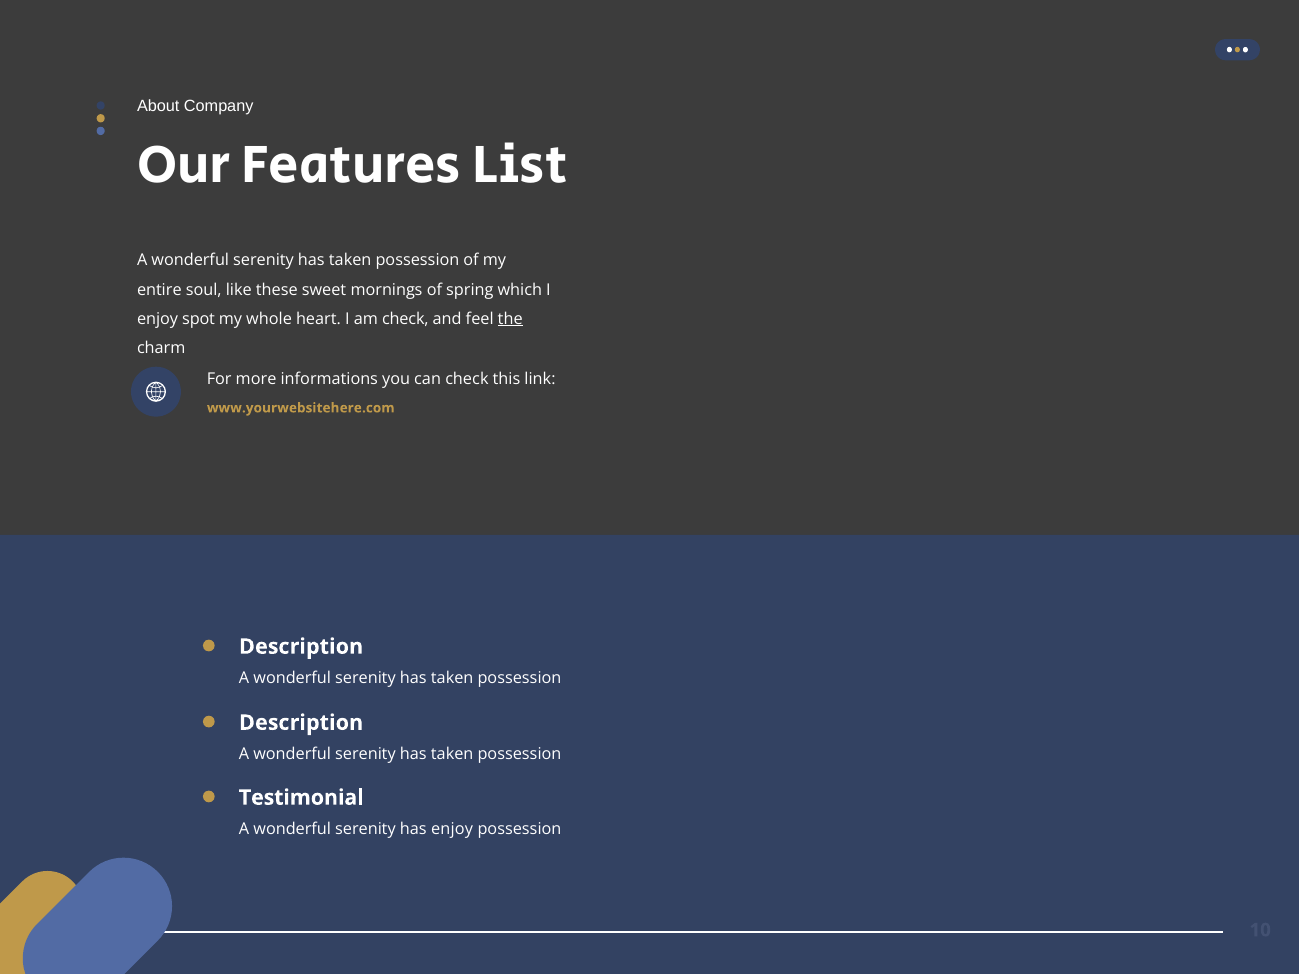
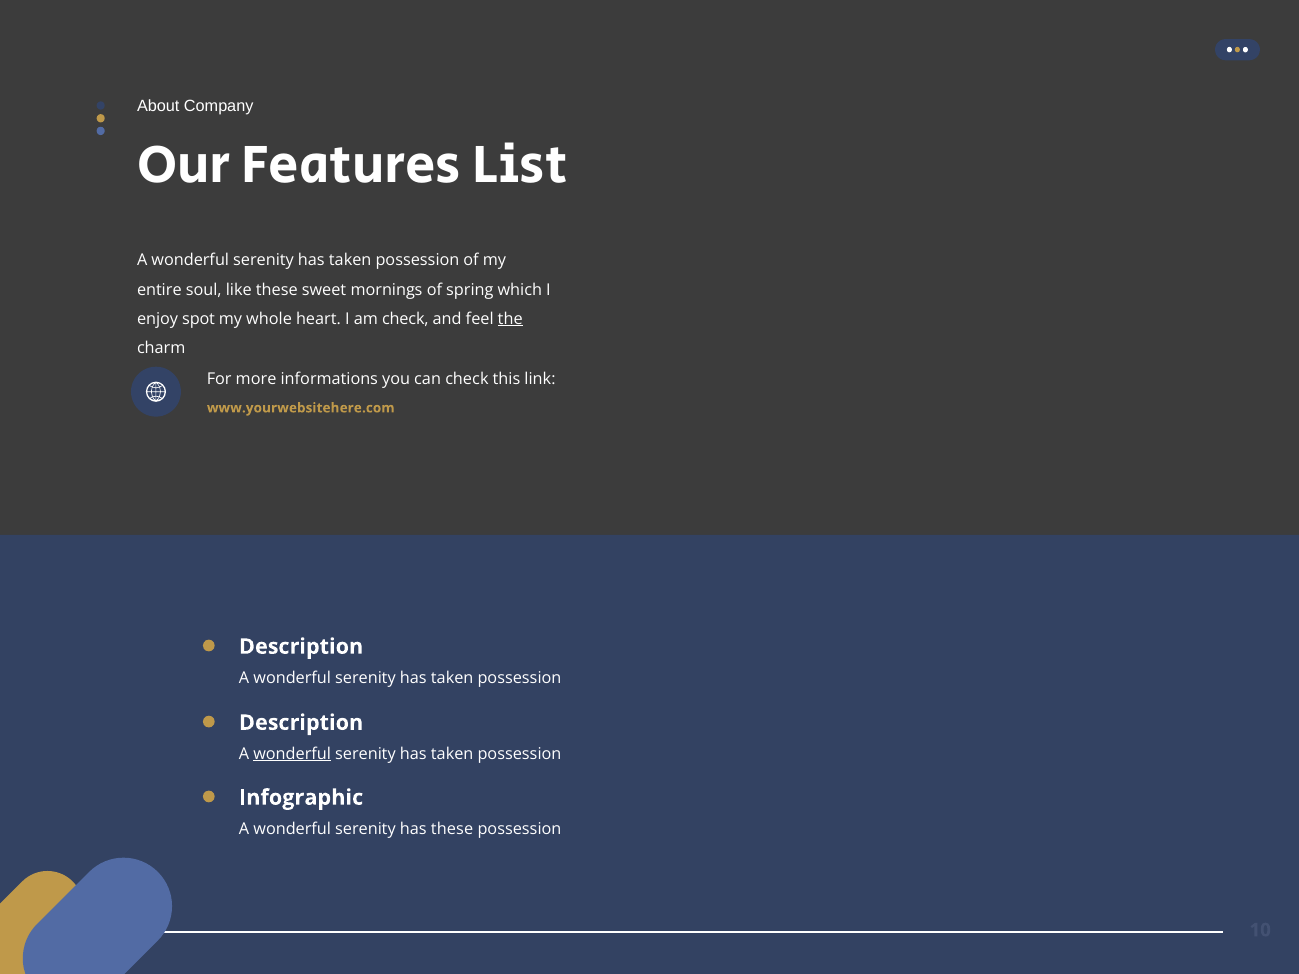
wonderful at (292, 754) underline: none -> present
Testimonial: Testimonial -> Infographic
has enjoy: enjoy -> these
